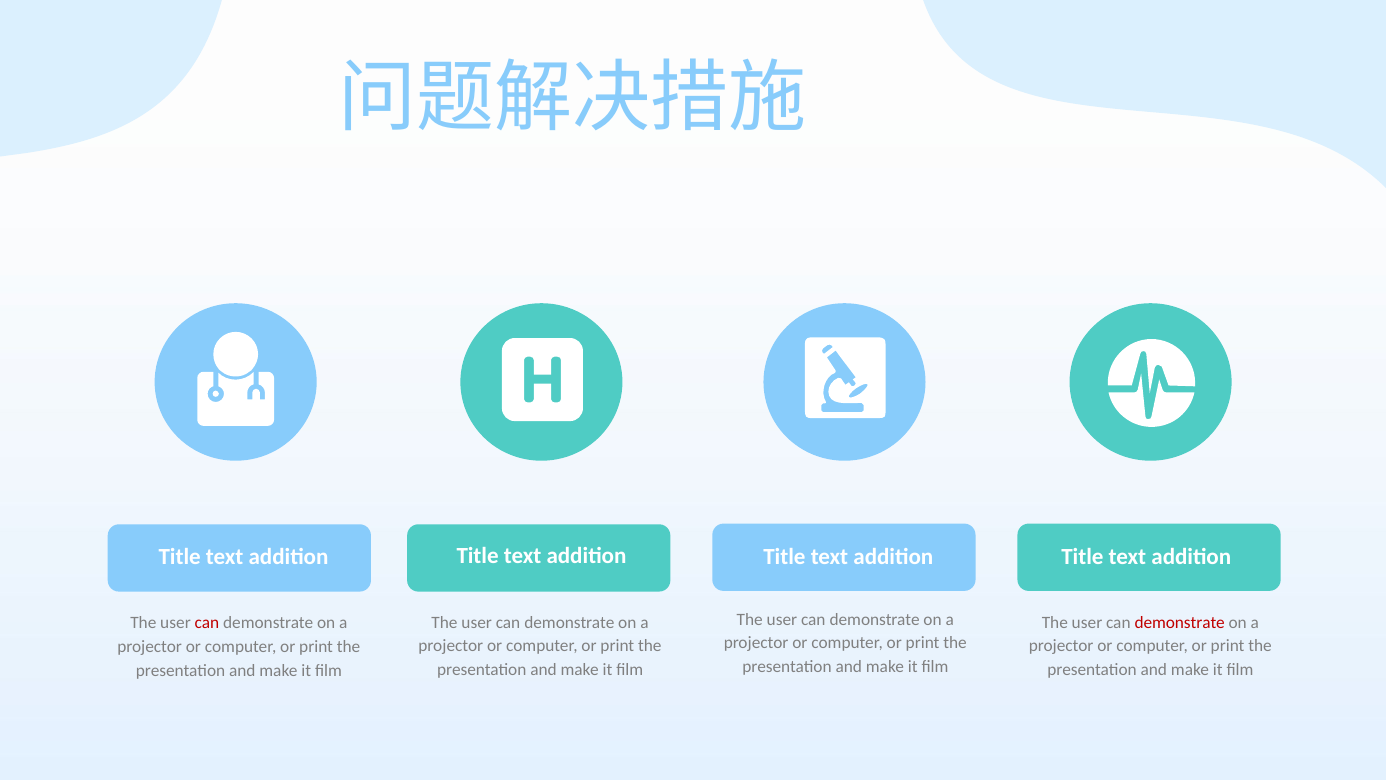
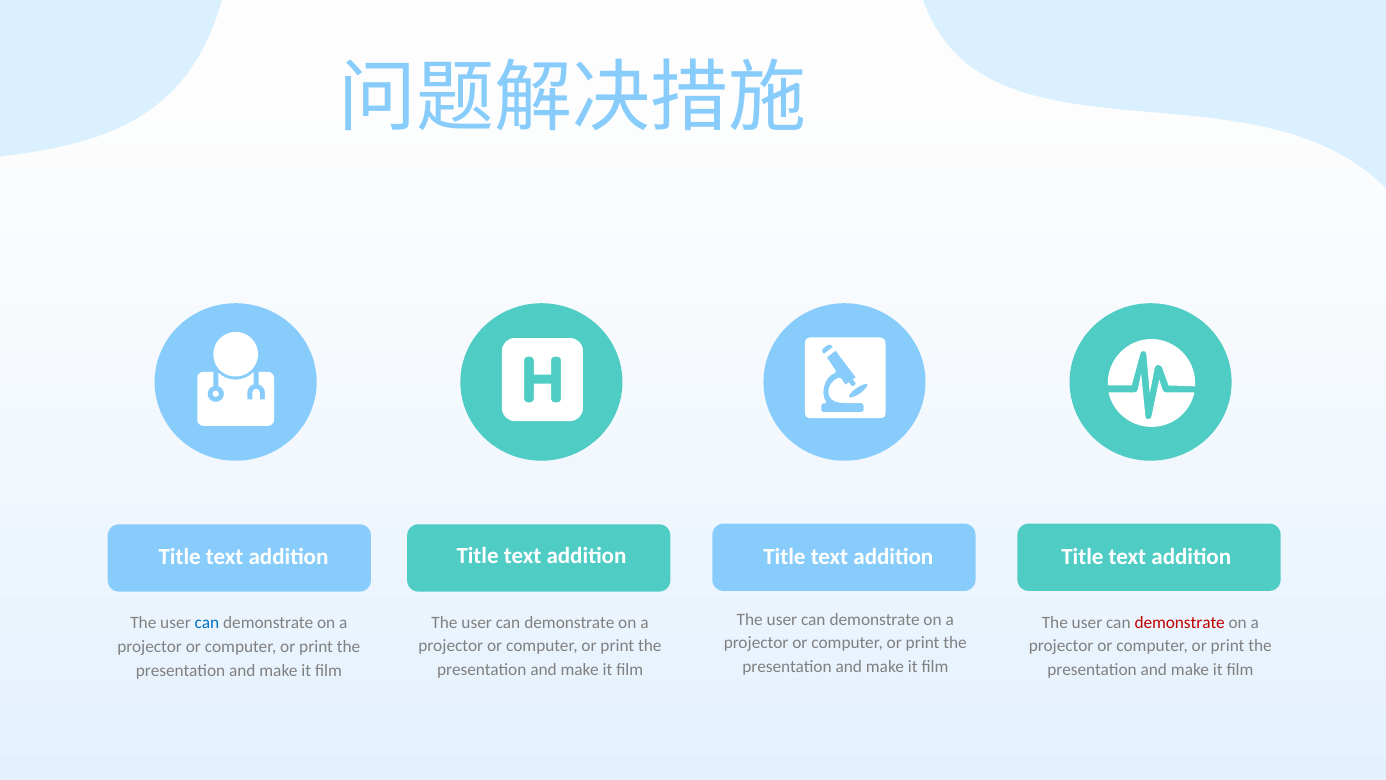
can at (207, 623) colour: red -> blue
